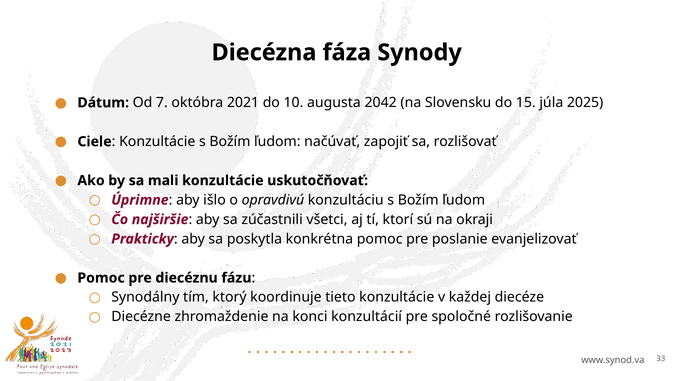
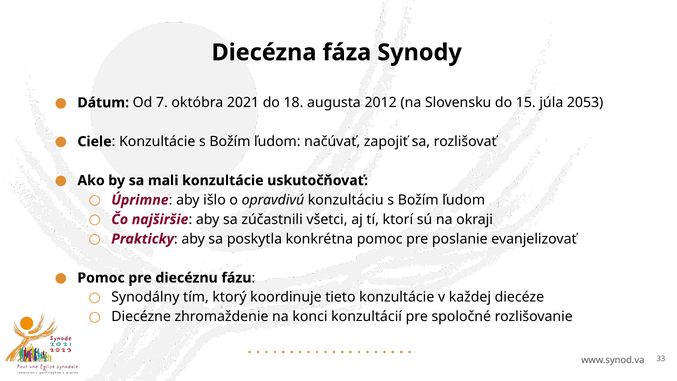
10: 10 -> 18
2042: 2042 -> 2012
2025: 2025 -> 2053
